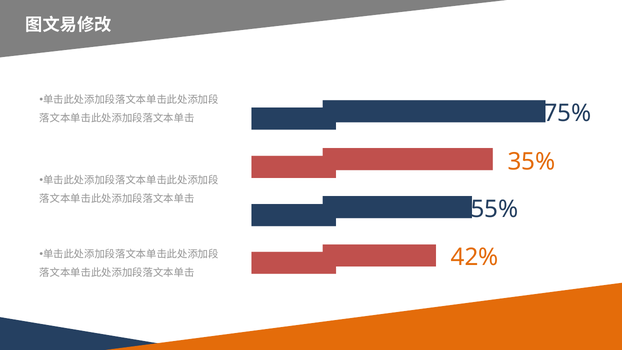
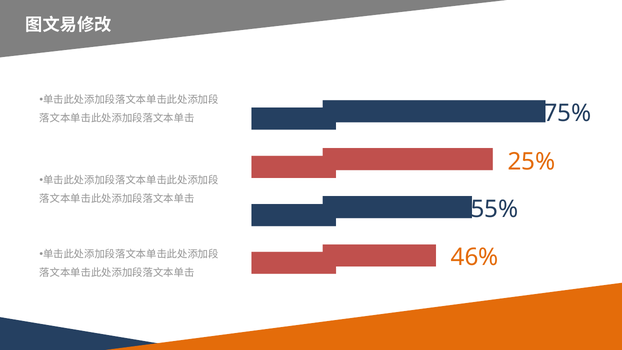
35%: 35% -> 25%
42%: 42% -> 46%
